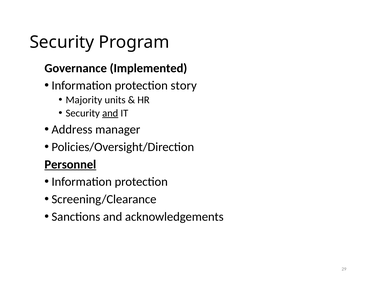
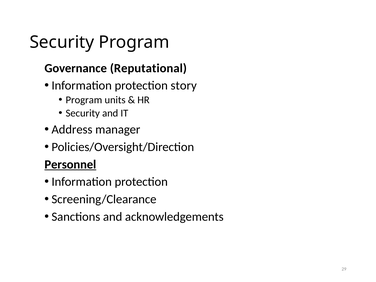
Implemented: Implemented -> Reputational
Majority at (84, 100): Majority -> Program
and at (110, 113) underline: present -> none
